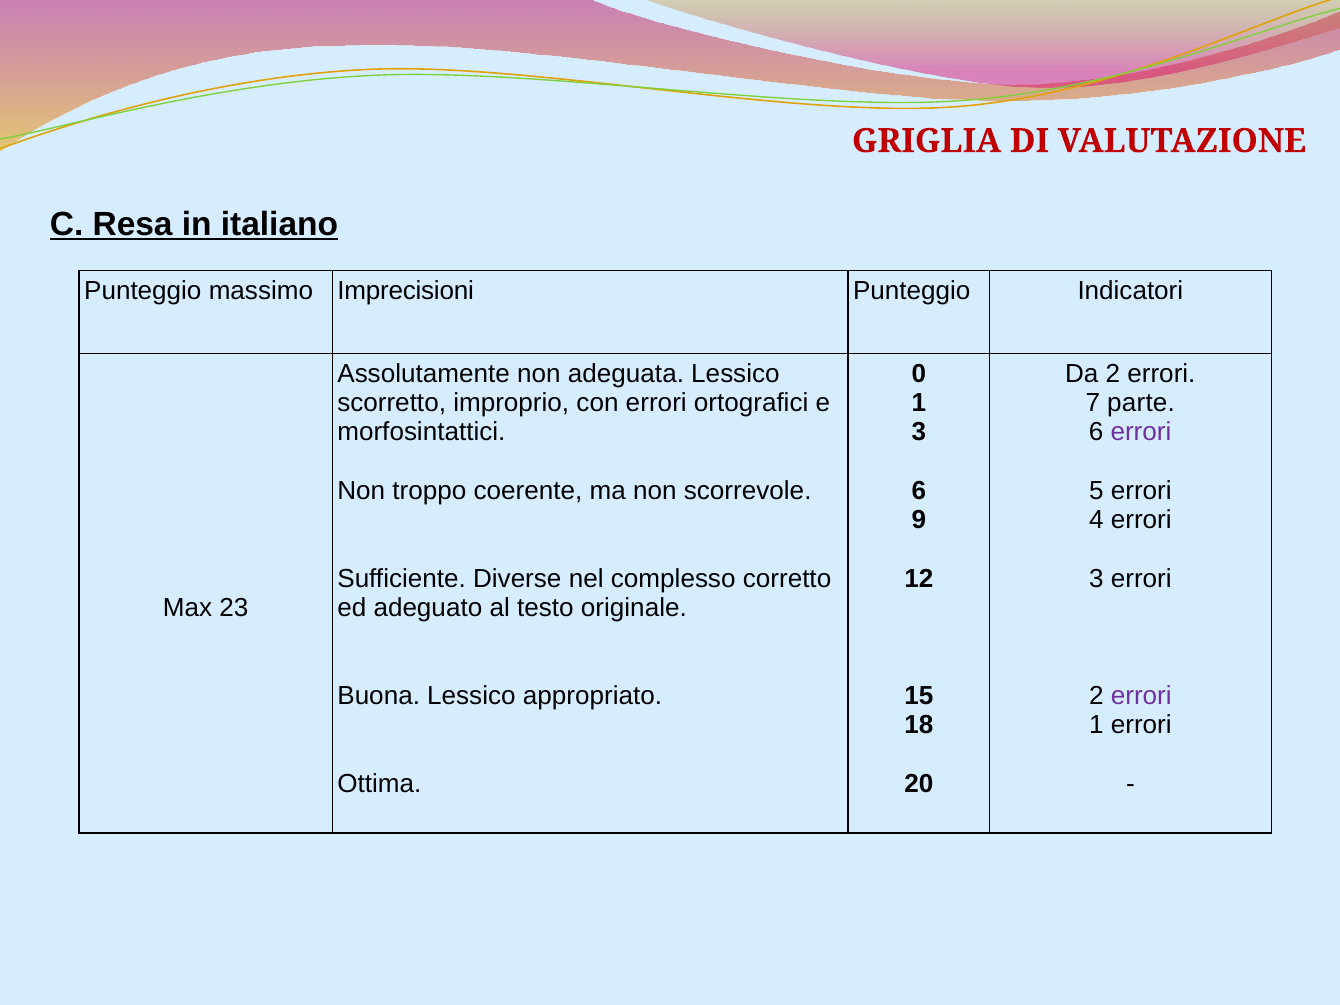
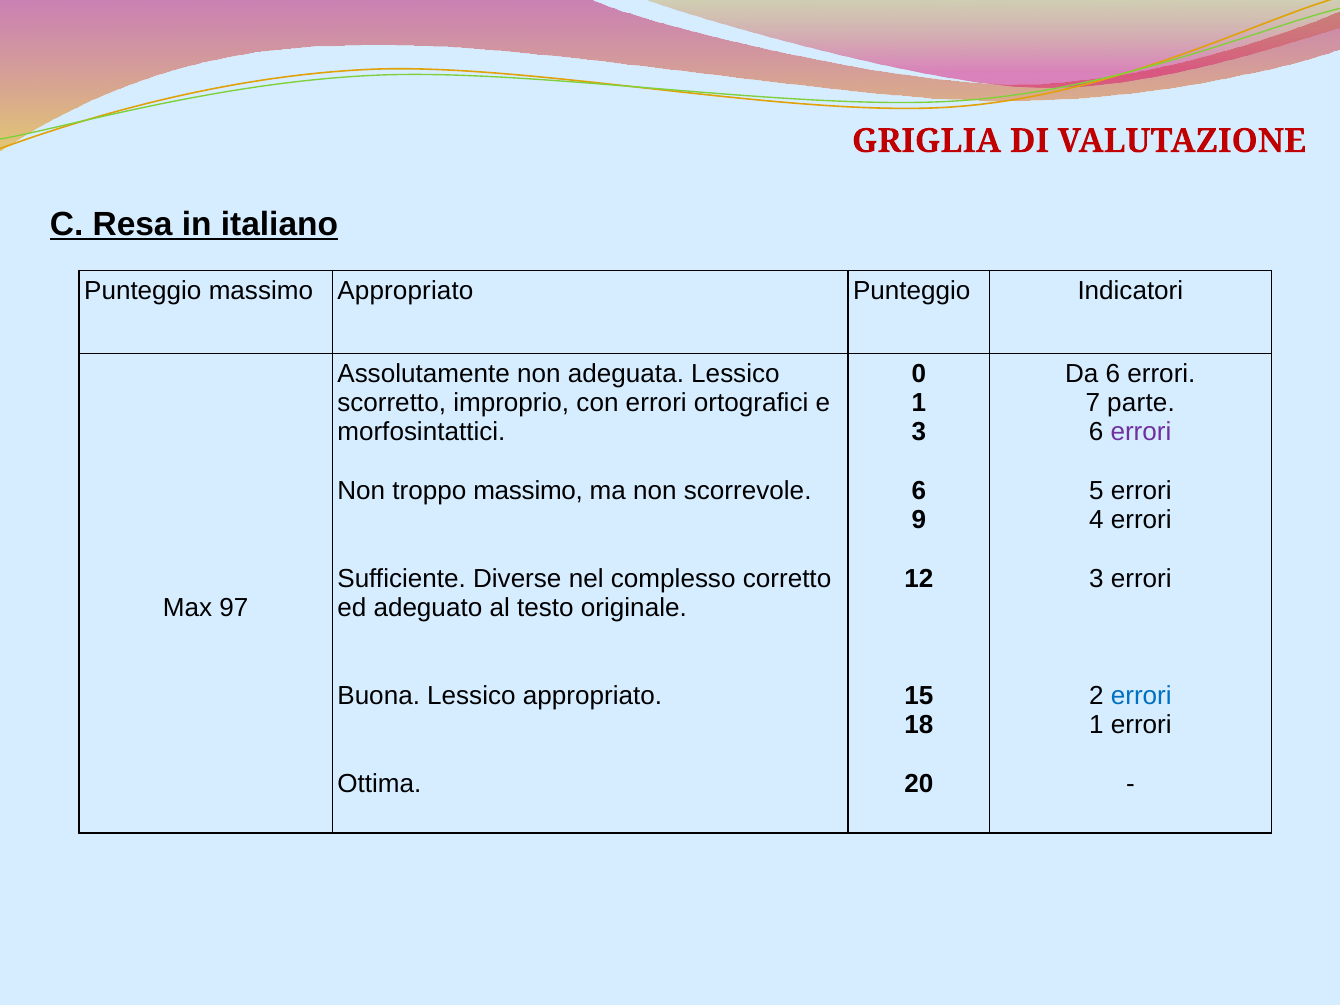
massimo Imprecisioni: Imprecisioni -> Appropriato
Da 2: 2 -> 6
troppo coerente: coerente -> massimo
23: 23 -> 97
errori at (1141, 696) colour: purple -> blue
